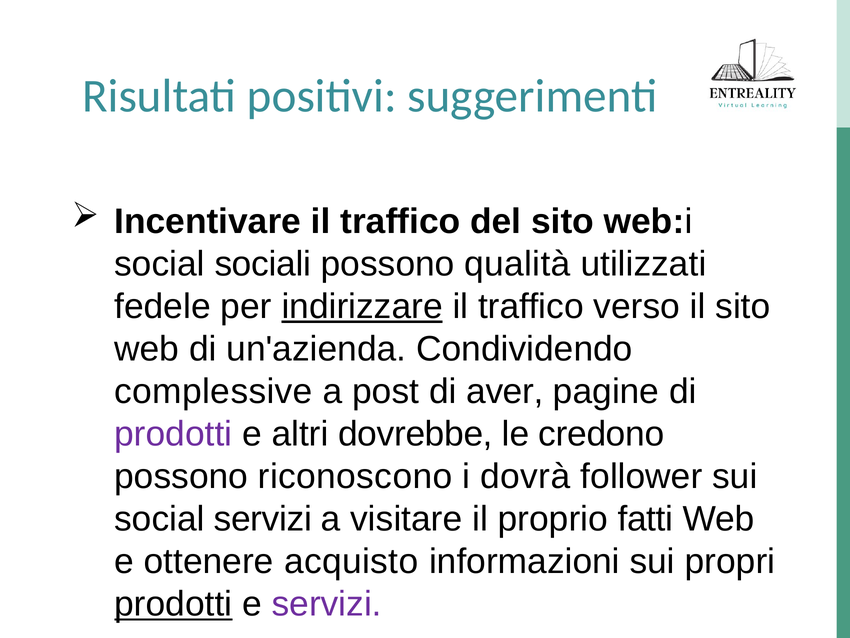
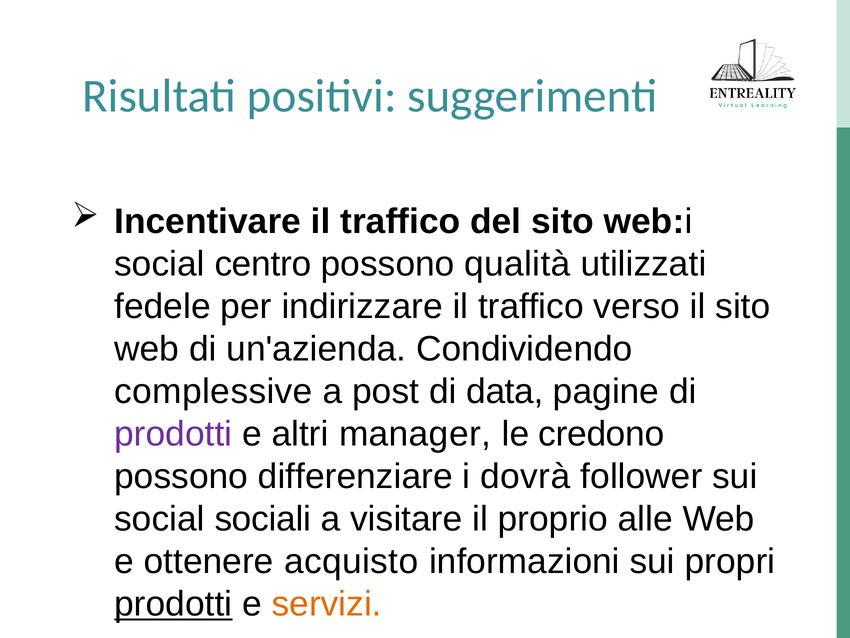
sociali: sociali -> centro
indirizzare underline: present -> none
aver: aver -> data
dovrebbe: dovrebbe -> manager
riconoscono: riconoscono -> differenziare
social servizi: servizi -> sociali
fatti: fatti -> alle
servizi at (327, 604) colour: purple -> orange
